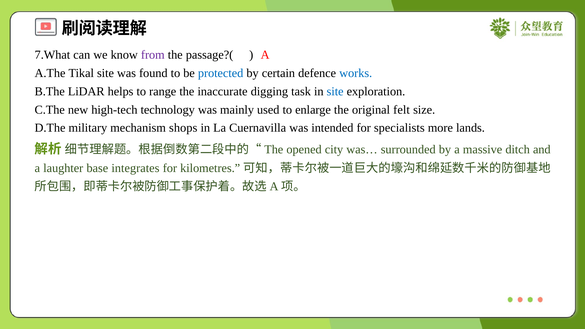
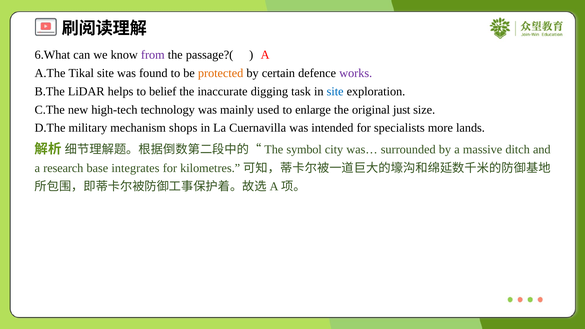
7.What: 7.What -> 6.What
protected colour: blue -> orange
works colour: blue -> purple
range: range -> belief
felt: felt -> just
opened: opened -> symbol
laughter: laughter -> research
